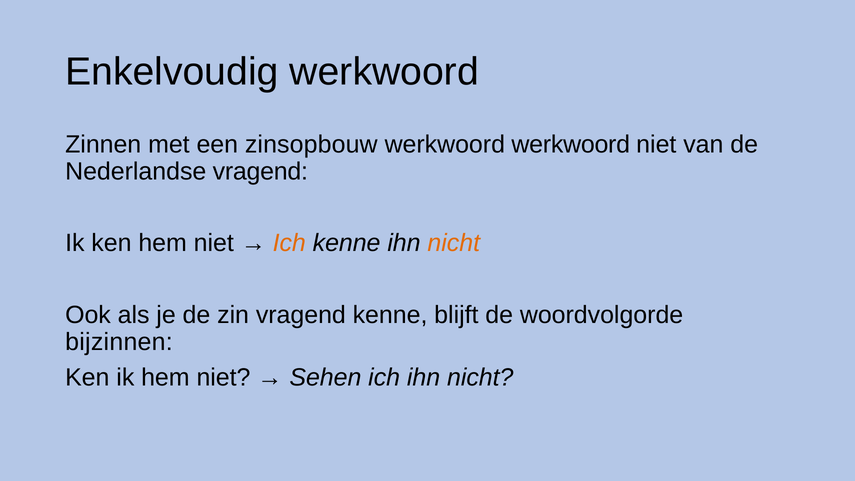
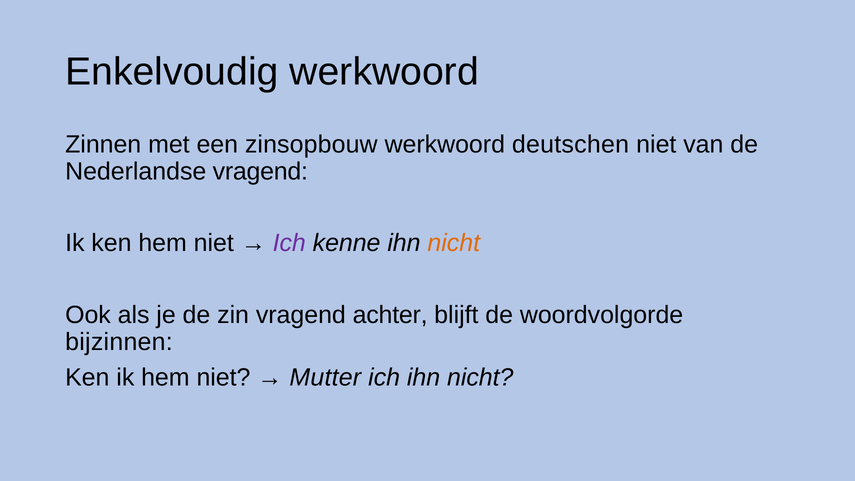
werkwoord werkwoord: werkwoord -> deutschen
Ich at (289, 243) colour: orange -> purple
vragend kenne: kenne -> achter
Sehen: Sehen -> Mutter
